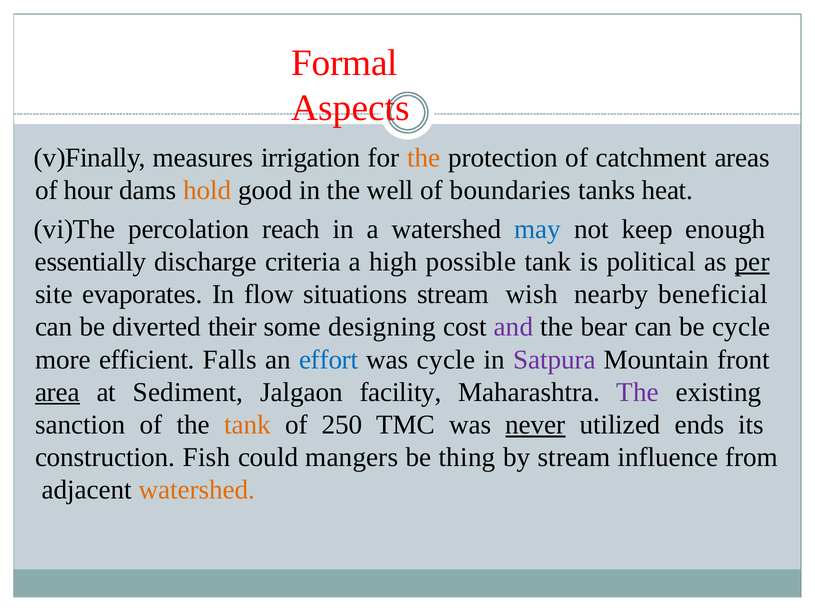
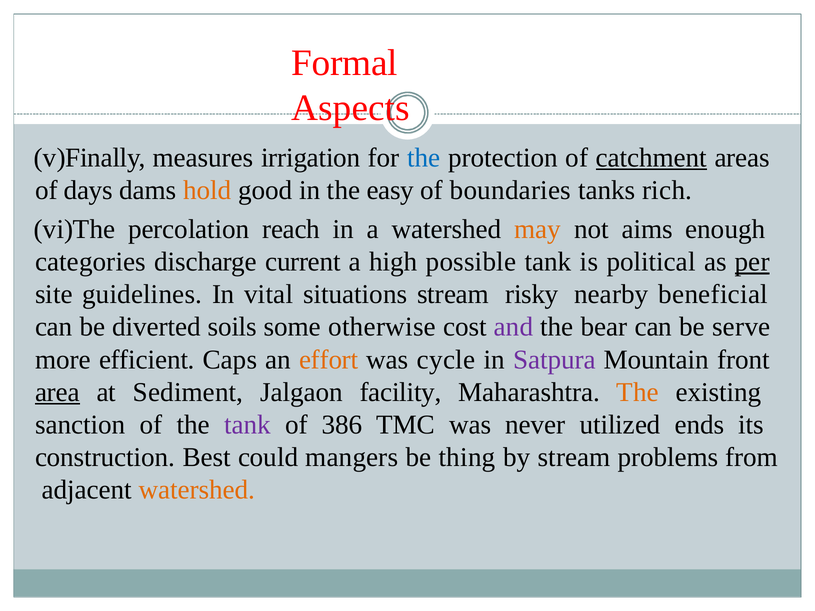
the at (424, 158) colour: orange -> blue
catchment underline: none -> present
hour: hour -> days
well: well -> easy
heat: heat -> rich
may colour: blue -> orange
keep: keep -> aims
essentially: essentially -> categories
criteria: criteria -> current
evaporates: evaporates -> guidelines
flow: flow -> vital
wish: wish -> risky
their: their -> soils
designing: designing -> otherwise
be cycle: cycle -> serve
Falls: Falls -> Caps
effort colour: blue -> orange
The at (638, 392) colour: purple -> orange
tank at (248, 425) colour: orange -> purple
250: 250 -> 386
never underline: present -> none
Fish: Fish -> Best
influence: influence -> problems
